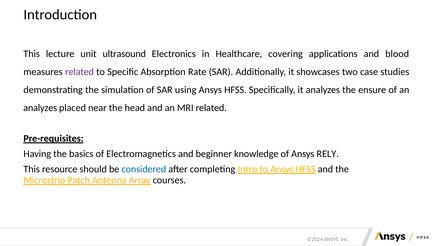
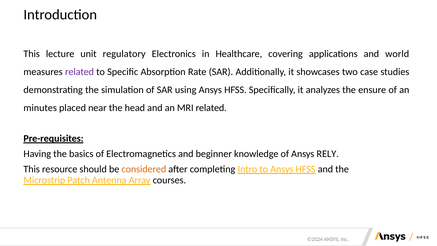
ultrasound: ultrasound -> regulatory
blood: blood -> world
analyzes at (40, 108): analyzes -> minutes
considered colour: blue -> orange
